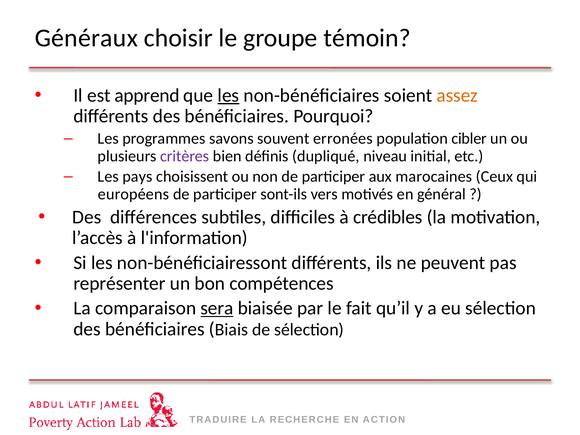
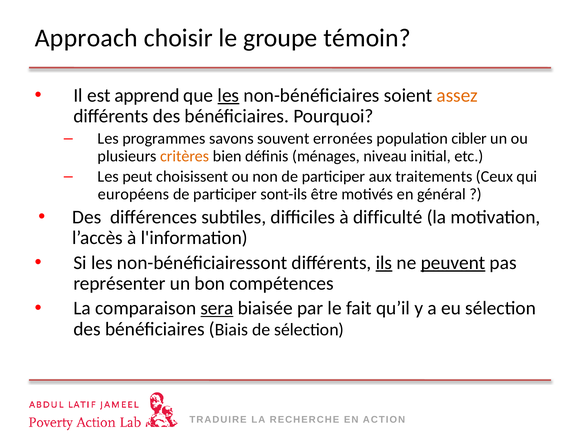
Généraux: Généraux -> Approach
critères colour: purple -> orange
dupliqué: dupliqué -> ménages
pays: pays -> peut
marocaines: marocaines -> traitements
vers: vers -> être
crédibles: crédibles -> difficulté
ils underline: none -> present
peuvent underline: none -> present
